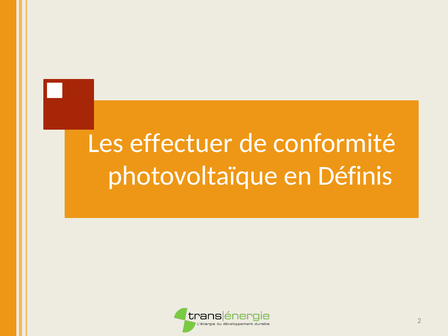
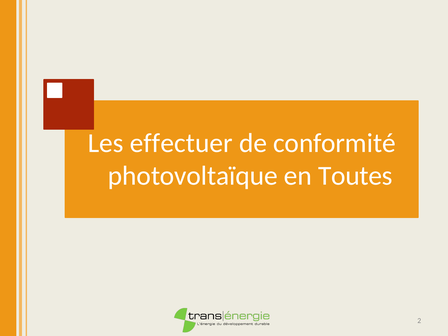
Définis: Définis -> Toutes
